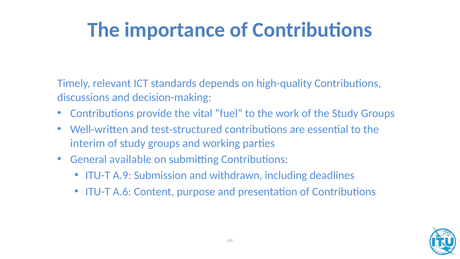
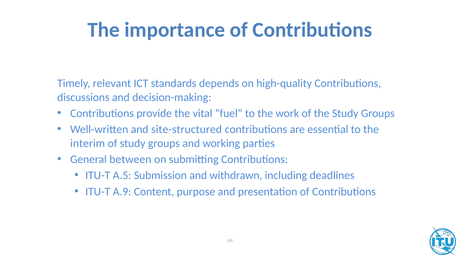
test-structured: test-structured -> site-structured
available: available -> between
A.9: A.9 -> A.5
A.6: A.6 -> A.9
